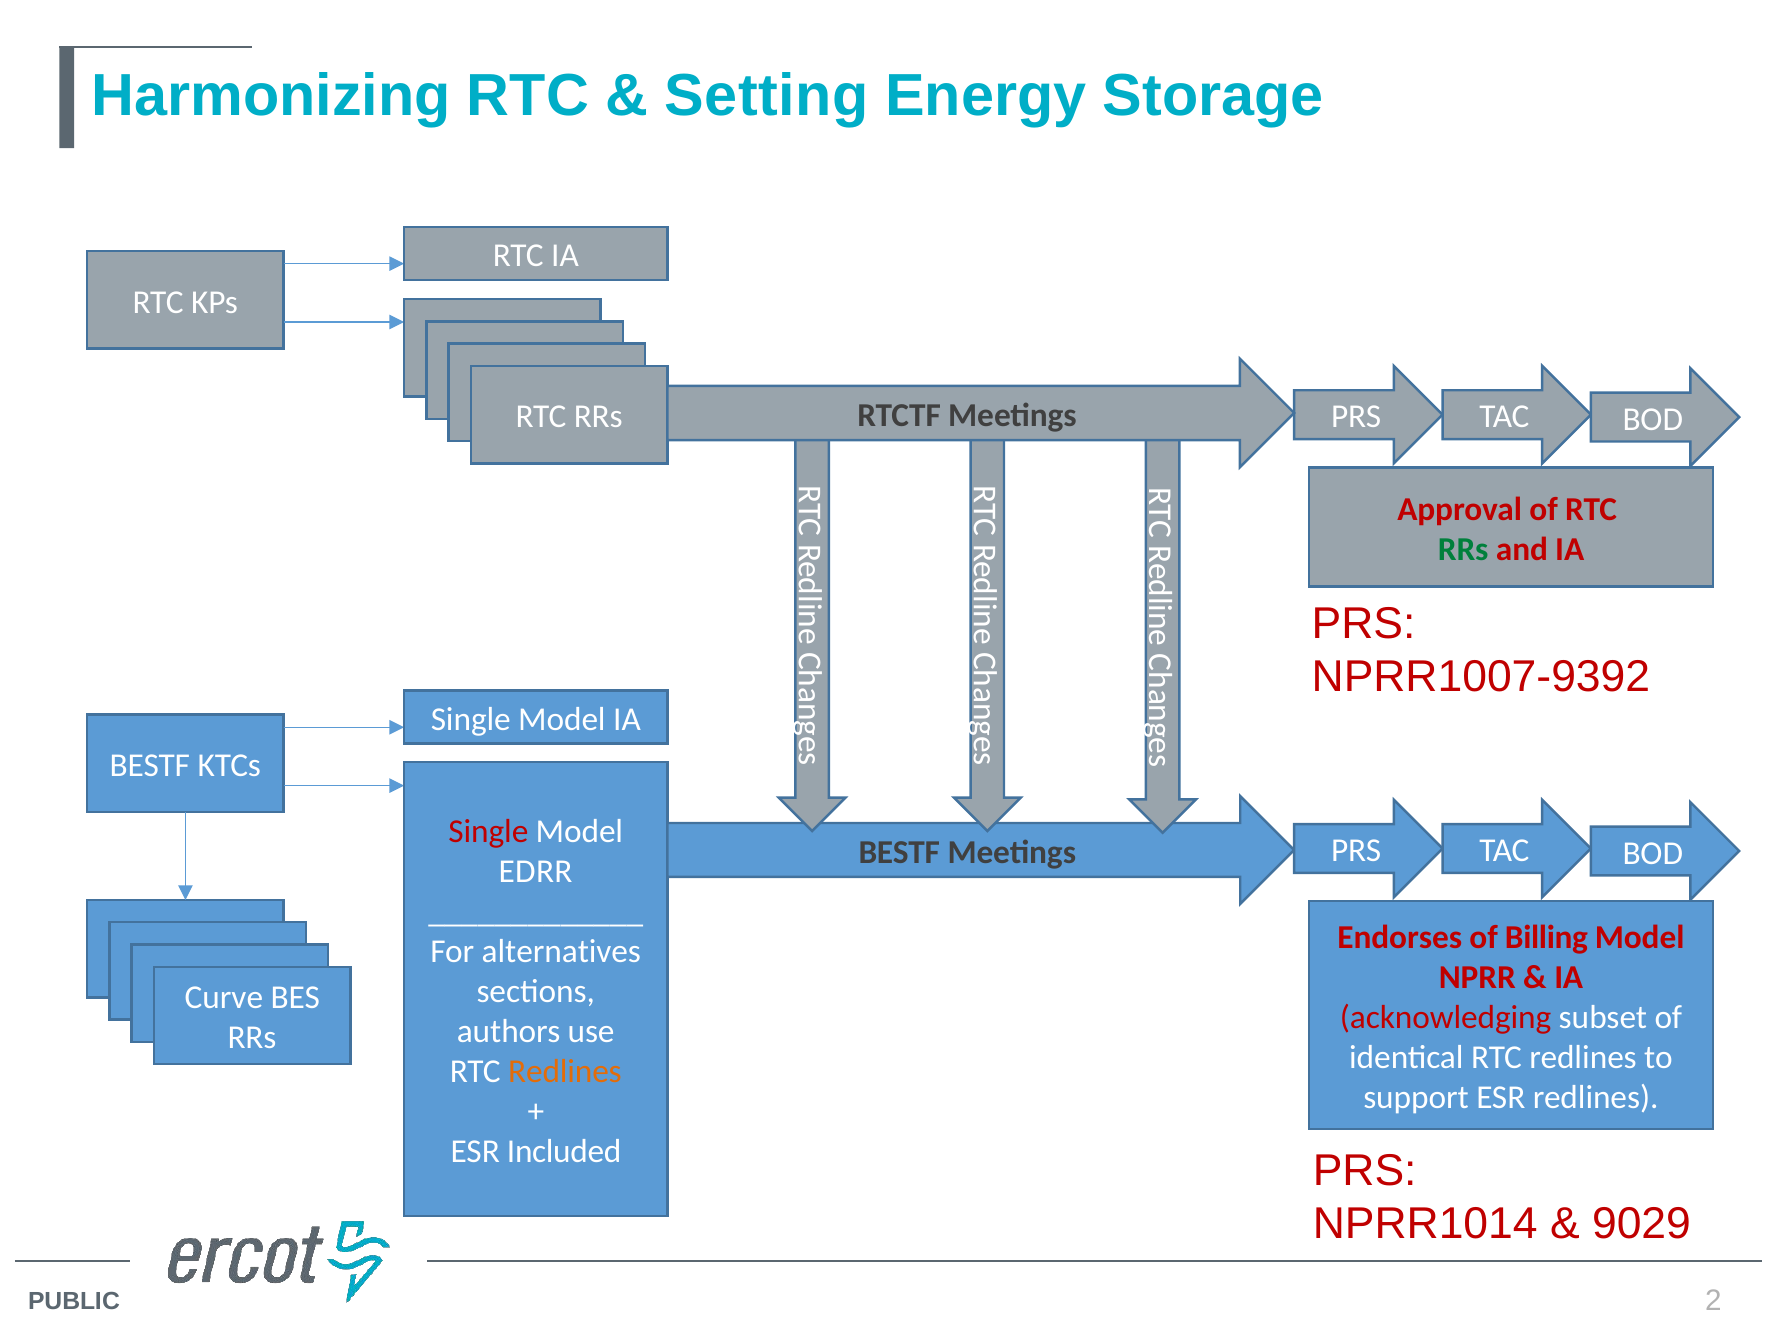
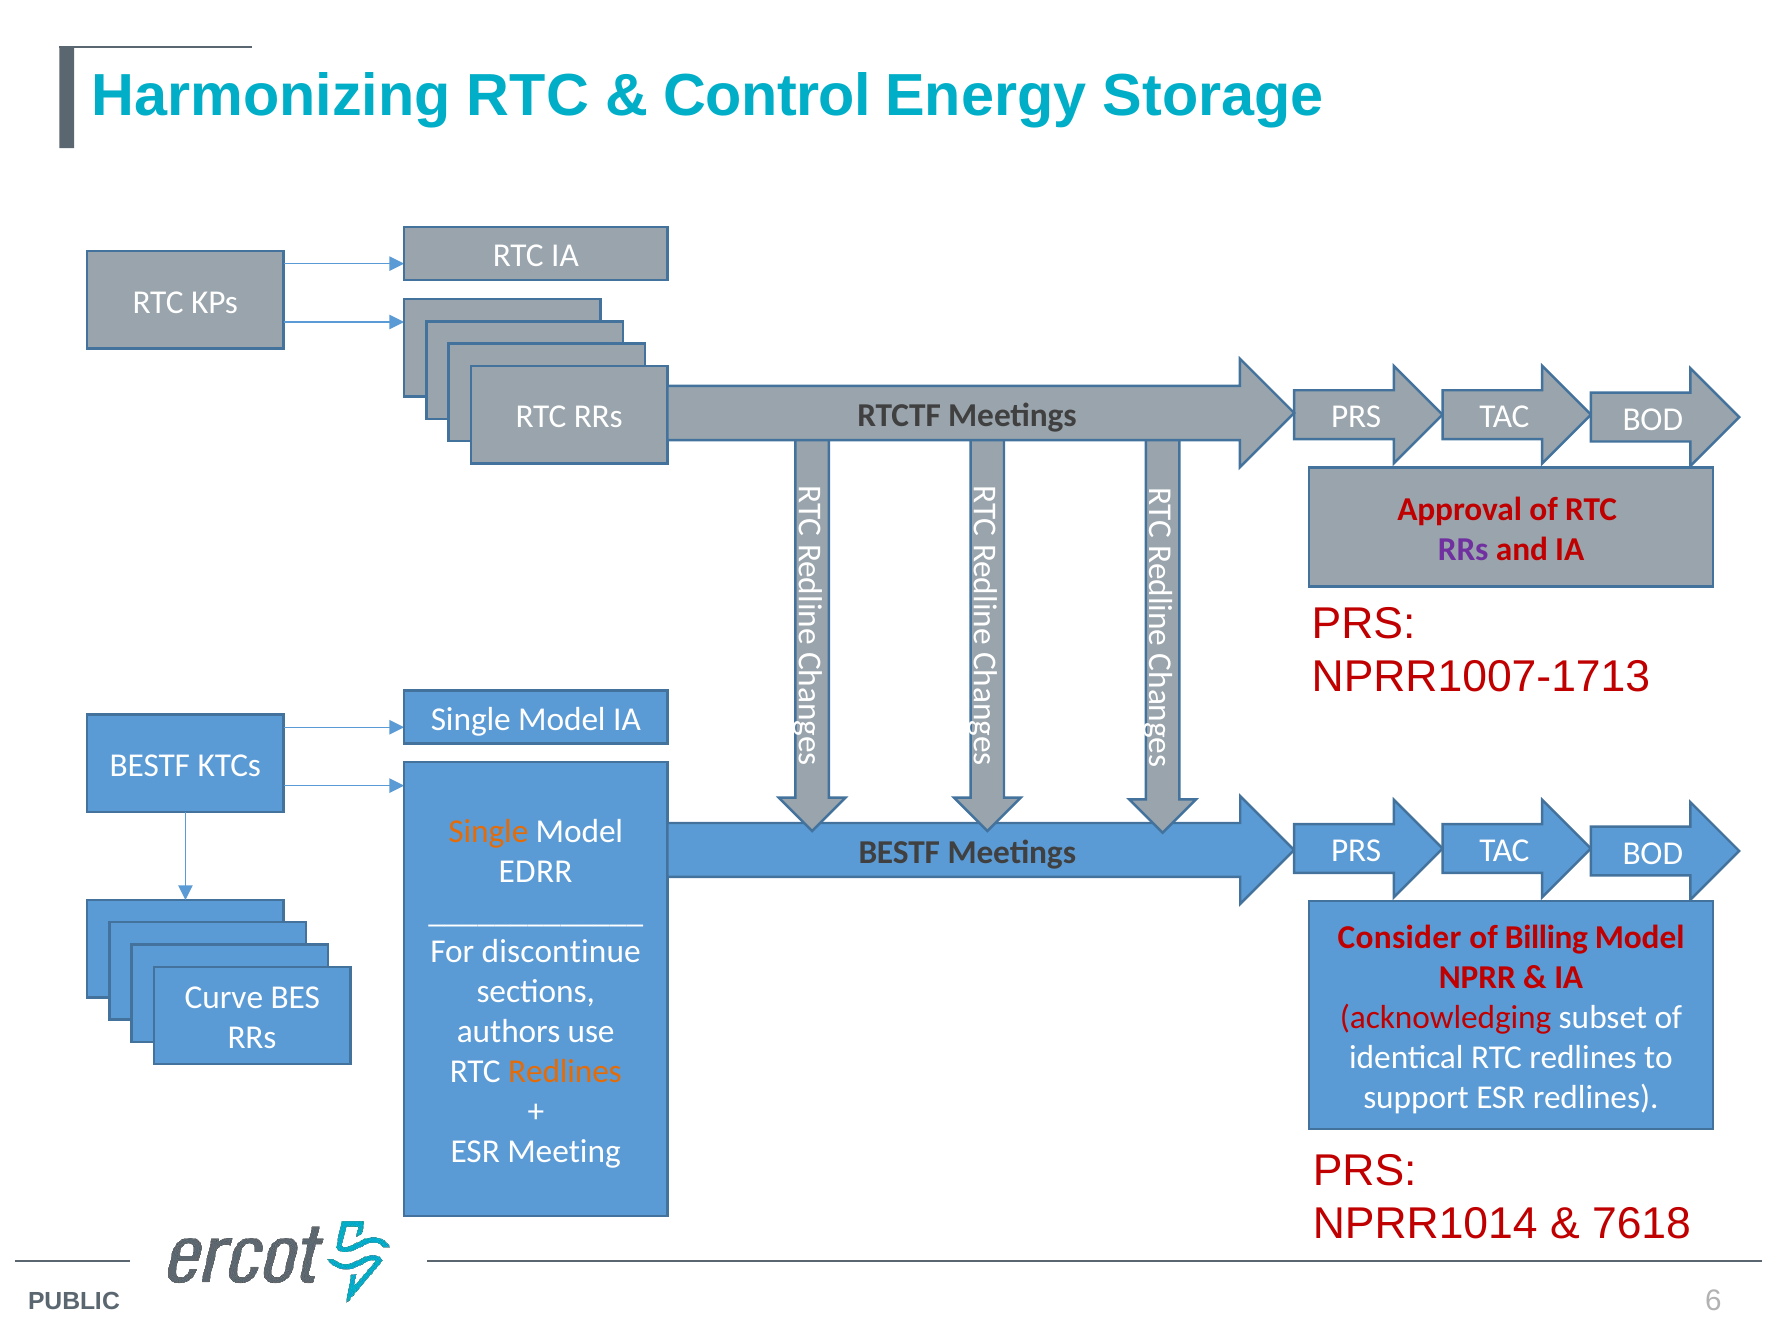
Setting: Setting -> Control
RRs at (1463, 549) colour: green -> purple
NPRR1007-9392: NPRR1007-9392 -> NPRR1007-1713
Single at (488, 831) colour: red -> orange
Endorses: Endorses -> Consider
alternatives: alternatives -> discontinue
Included: Included -> Meeting
9029: 9029 -> 7618
2: 2 -> 6
